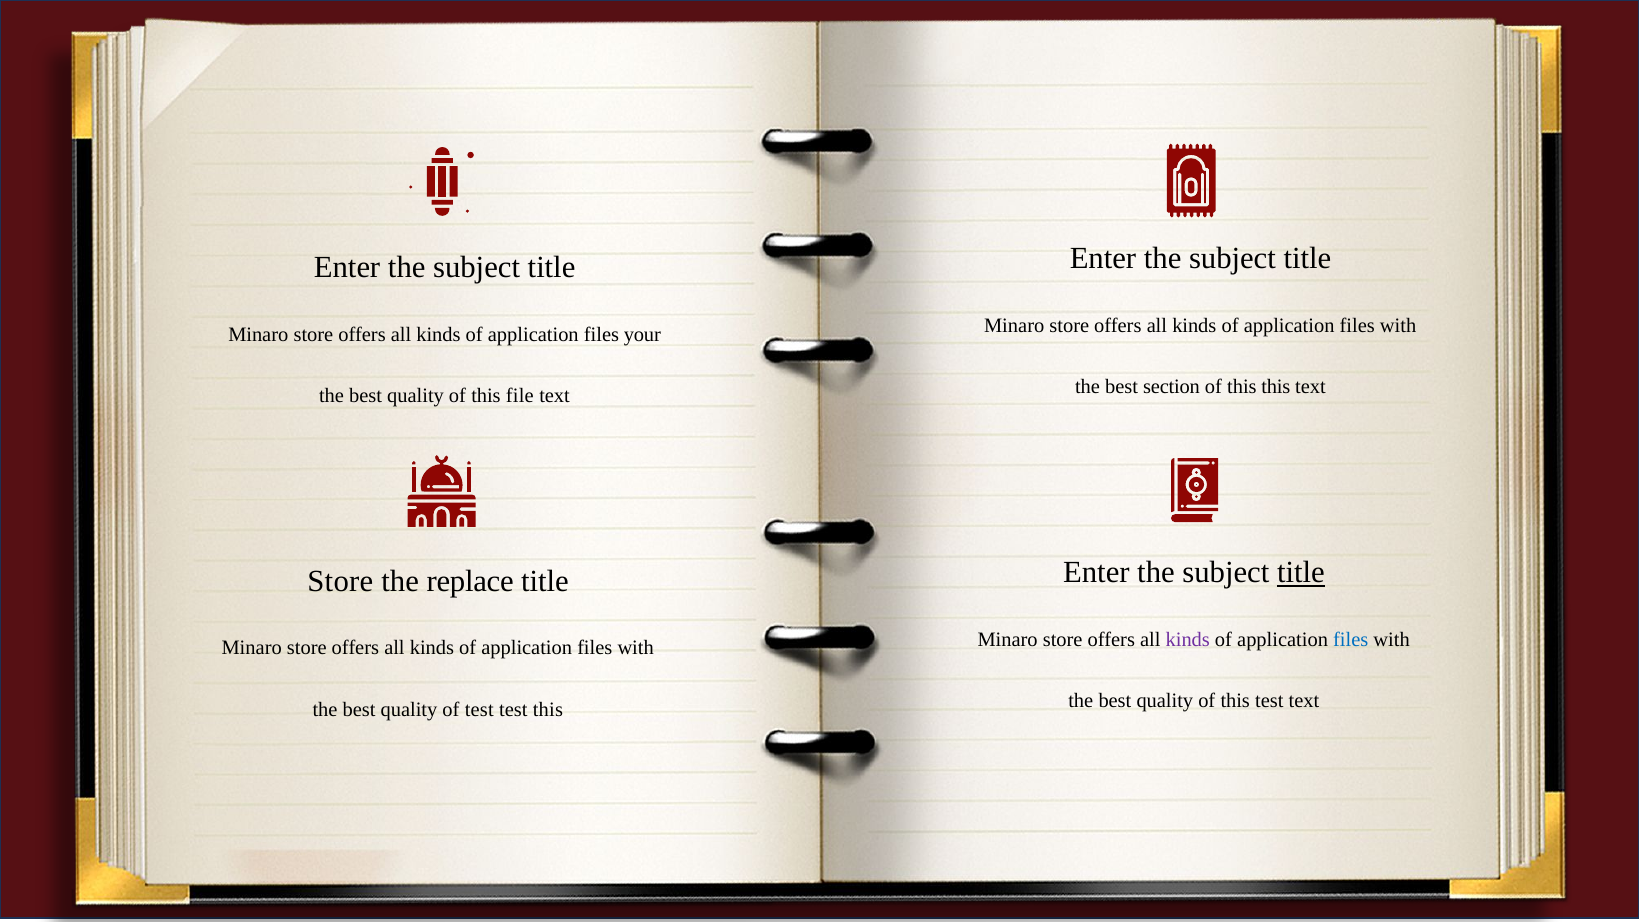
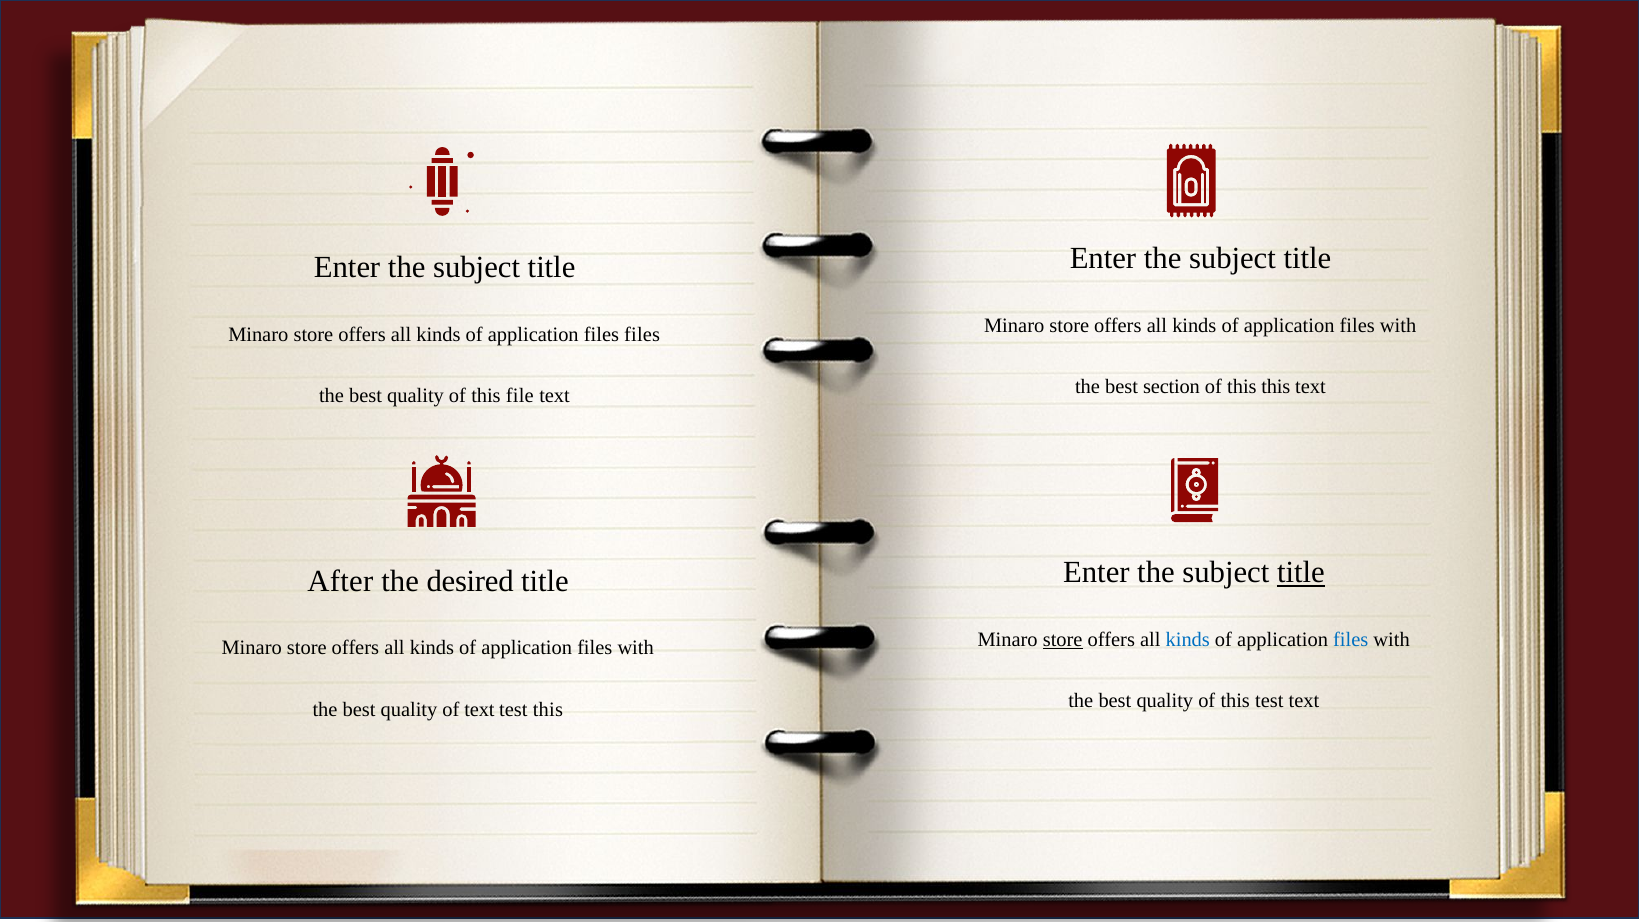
files your: your -> files
Store at (340, 581): Store -> After
replace: replace -> desired
store at (1063, 639) underline: none -> present
kinds at (1188, 639) colour: purple -> blue
of test: test -> text
